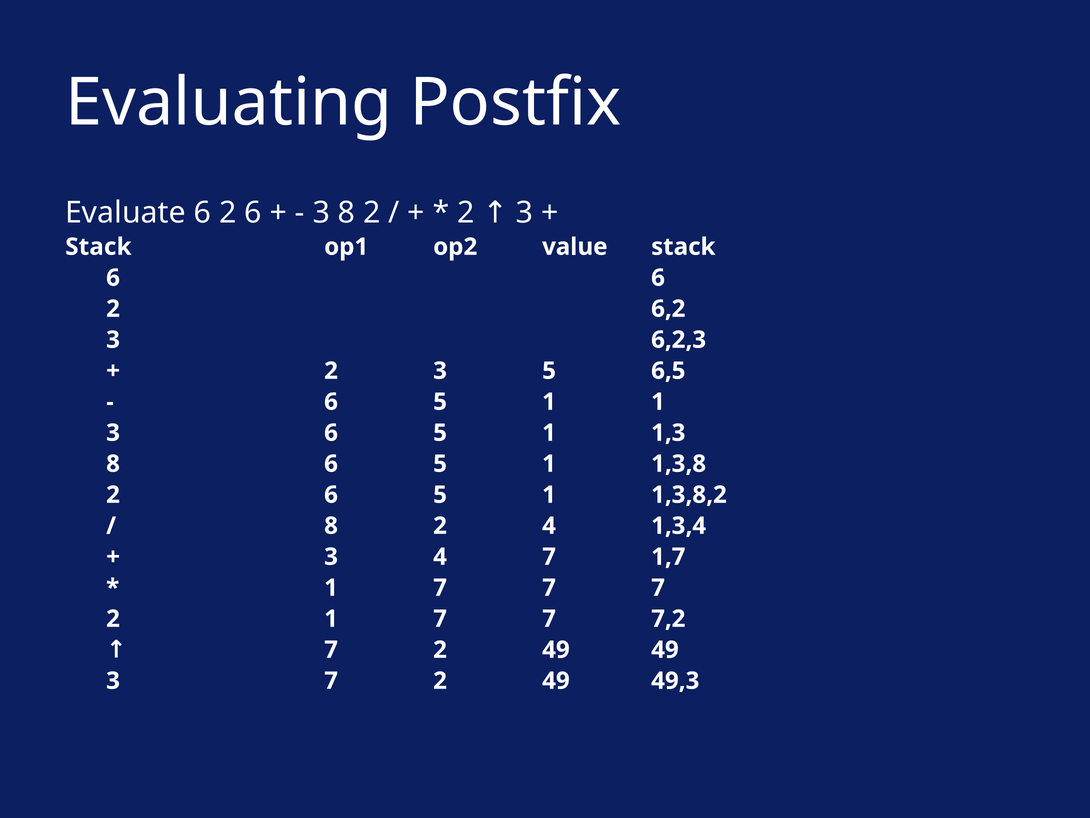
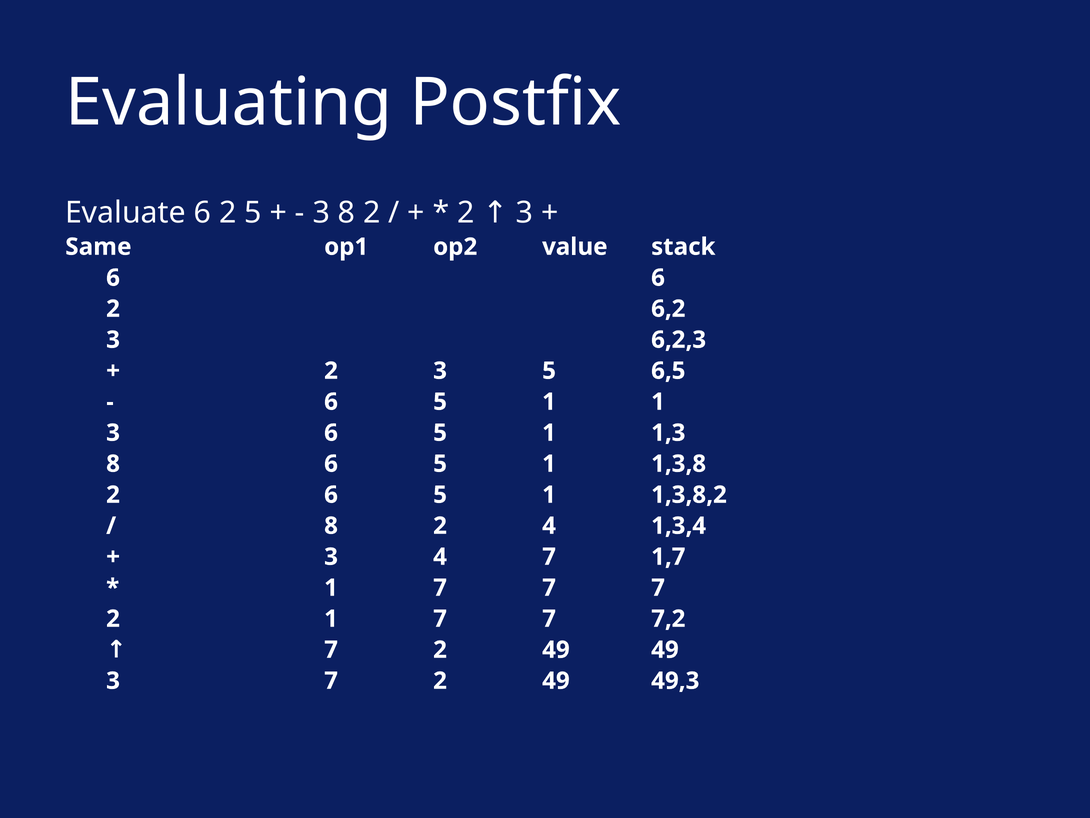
6 2 6: 6 -> 5
Stack at (98, 247): Stack -> Same
